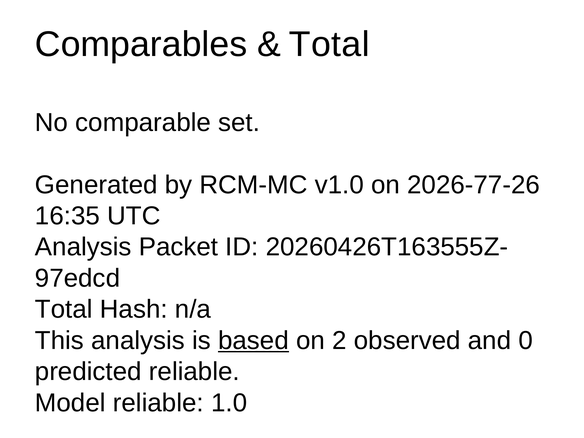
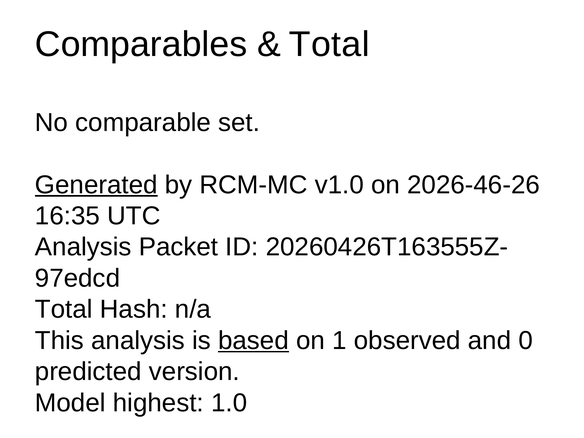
Generated underline: none -> present
2026-77-26: 2026-77-26 -> 2026-46-26
2: 2 -> 1
predicted reliable: reliable -> version
Model reliable: reliable -> highest
